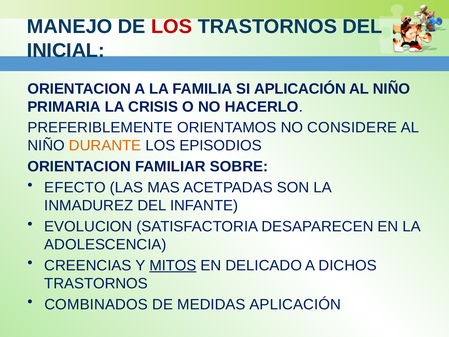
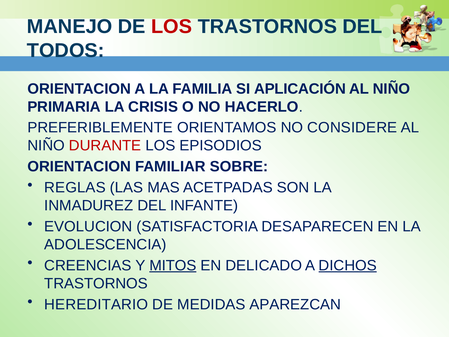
INICIAL: INICIAL -> TODOS
DURANTE colour: orange -> red
EFECTO: EFECTO -> REGLAS
DICHOS underline: none -> present
COMBINADOS: COMBINADOS -> HEREDITARIO
MEDIDAS APLICACIÓN: APLICACIÓN -> APAREZCAN
